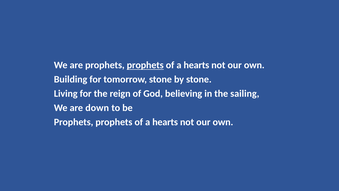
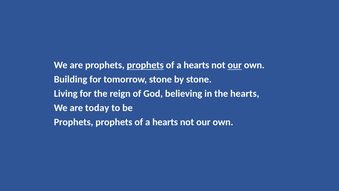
our at (235, 65) underline: none -> present
the sailing: sailing -> hearts
down: down -> today
